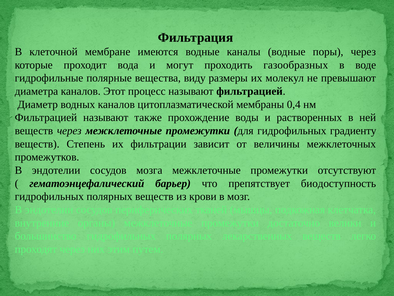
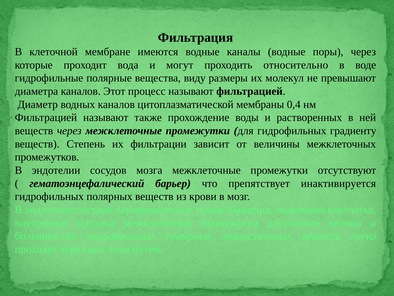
газообразных: газообразных -> относительно
биодоступность: биодоступность -> инактивируется
